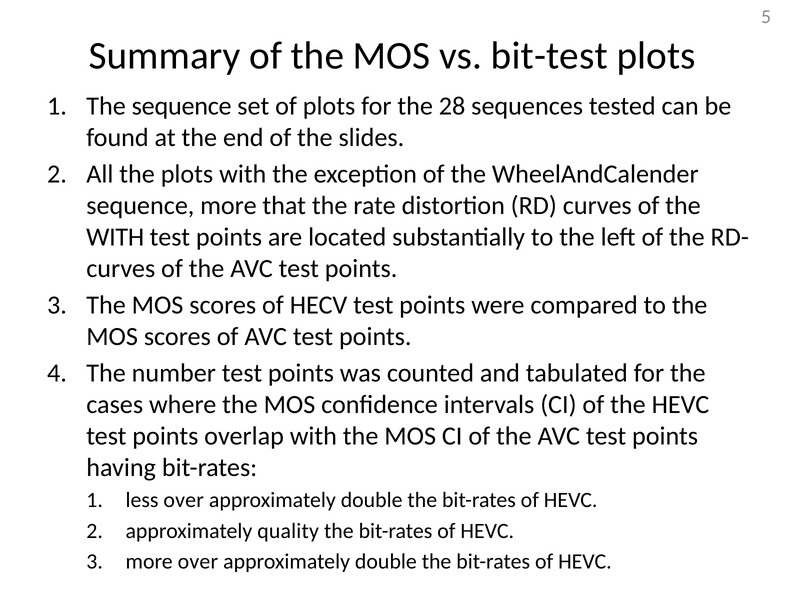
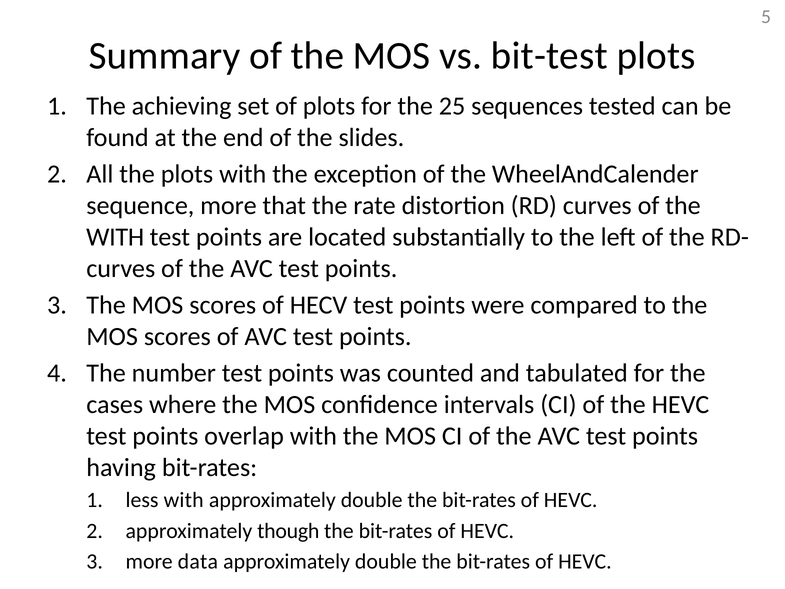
The sequence: sequence -> achieving
28: 28 -> 25
less over: over -> with
quality: quality -> though
more over: over -> data
